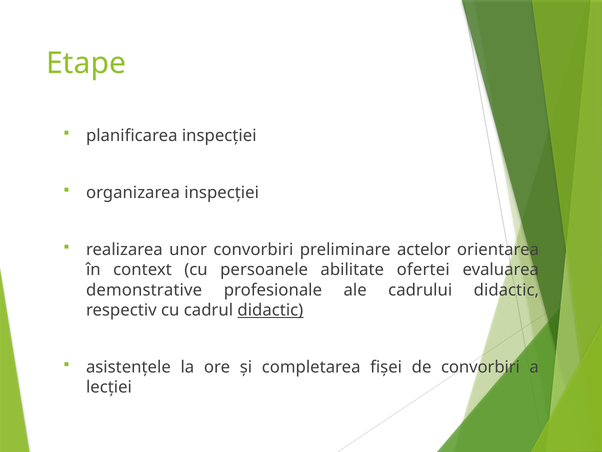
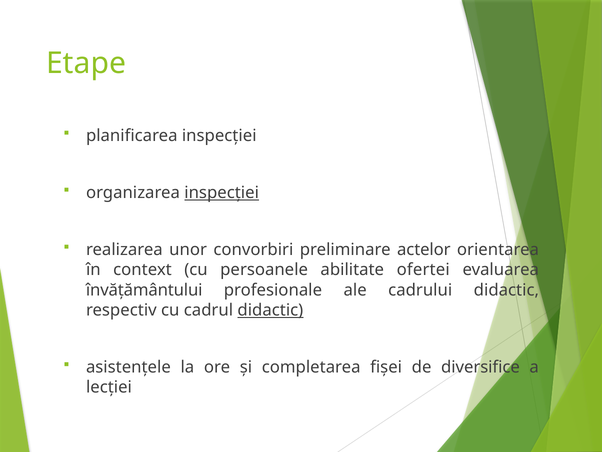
inspecției at (222, 193) underline: none -> present
demonstrative: demonstrative -> învățământului
de convorbiri: convorbiri -> diversifice
